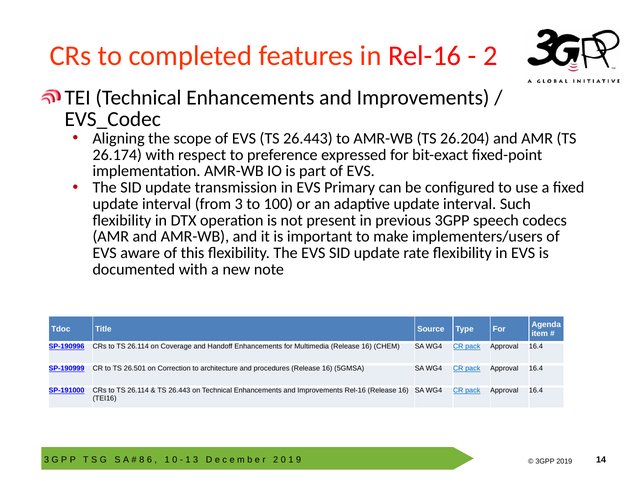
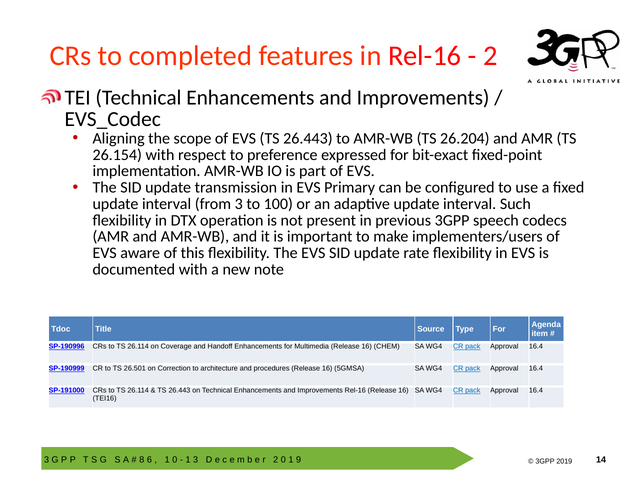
26.174: 26.174 -> 26.154
